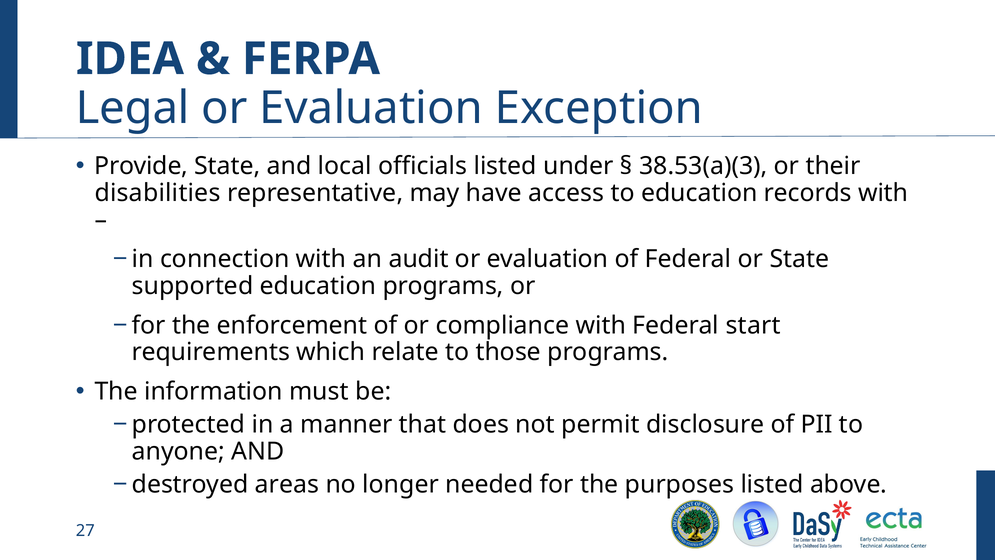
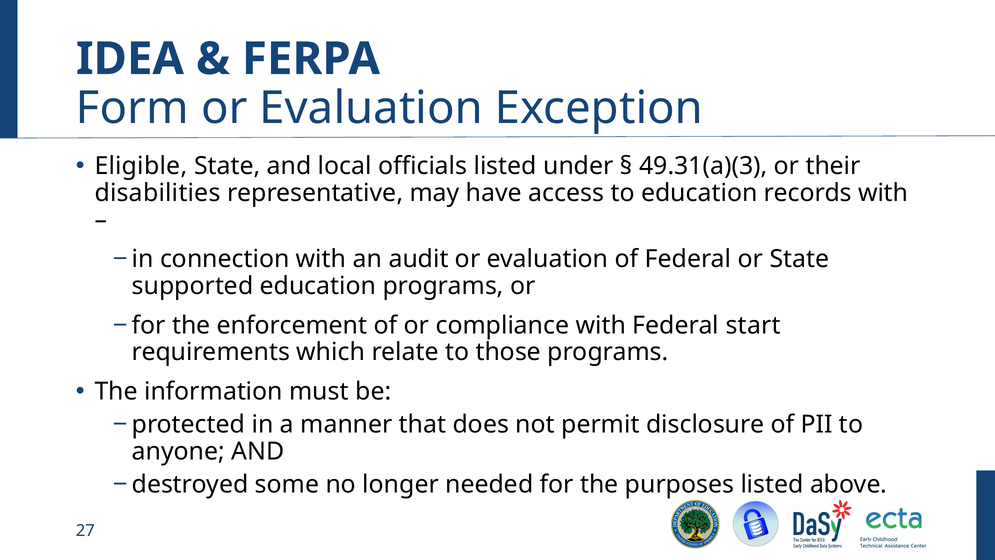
Legal: Legal -> Form
Provide: Provide -> Eligible
38.53(a)(3: 38.53(a)(3 -> 49.31(a)(3
areas: areas -> some
